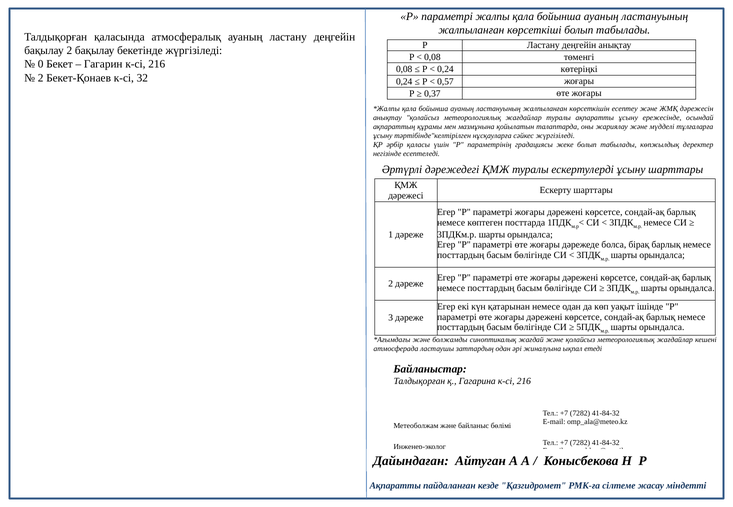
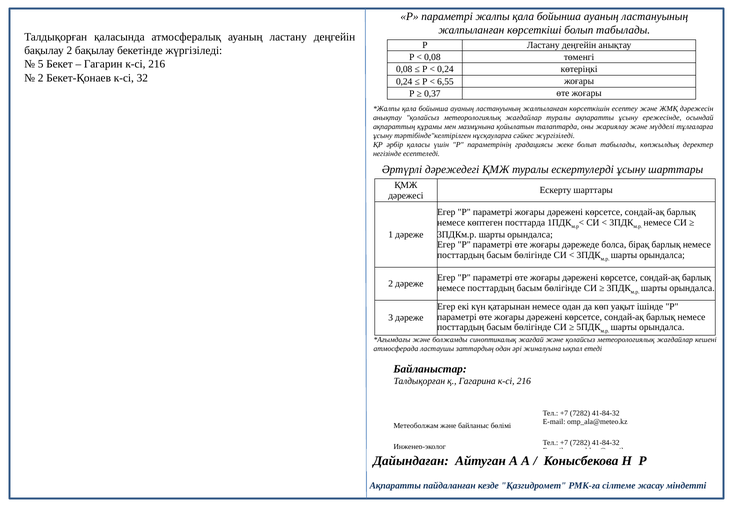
0: 0 -> 5
0,57: 0,57 -> 6,55
